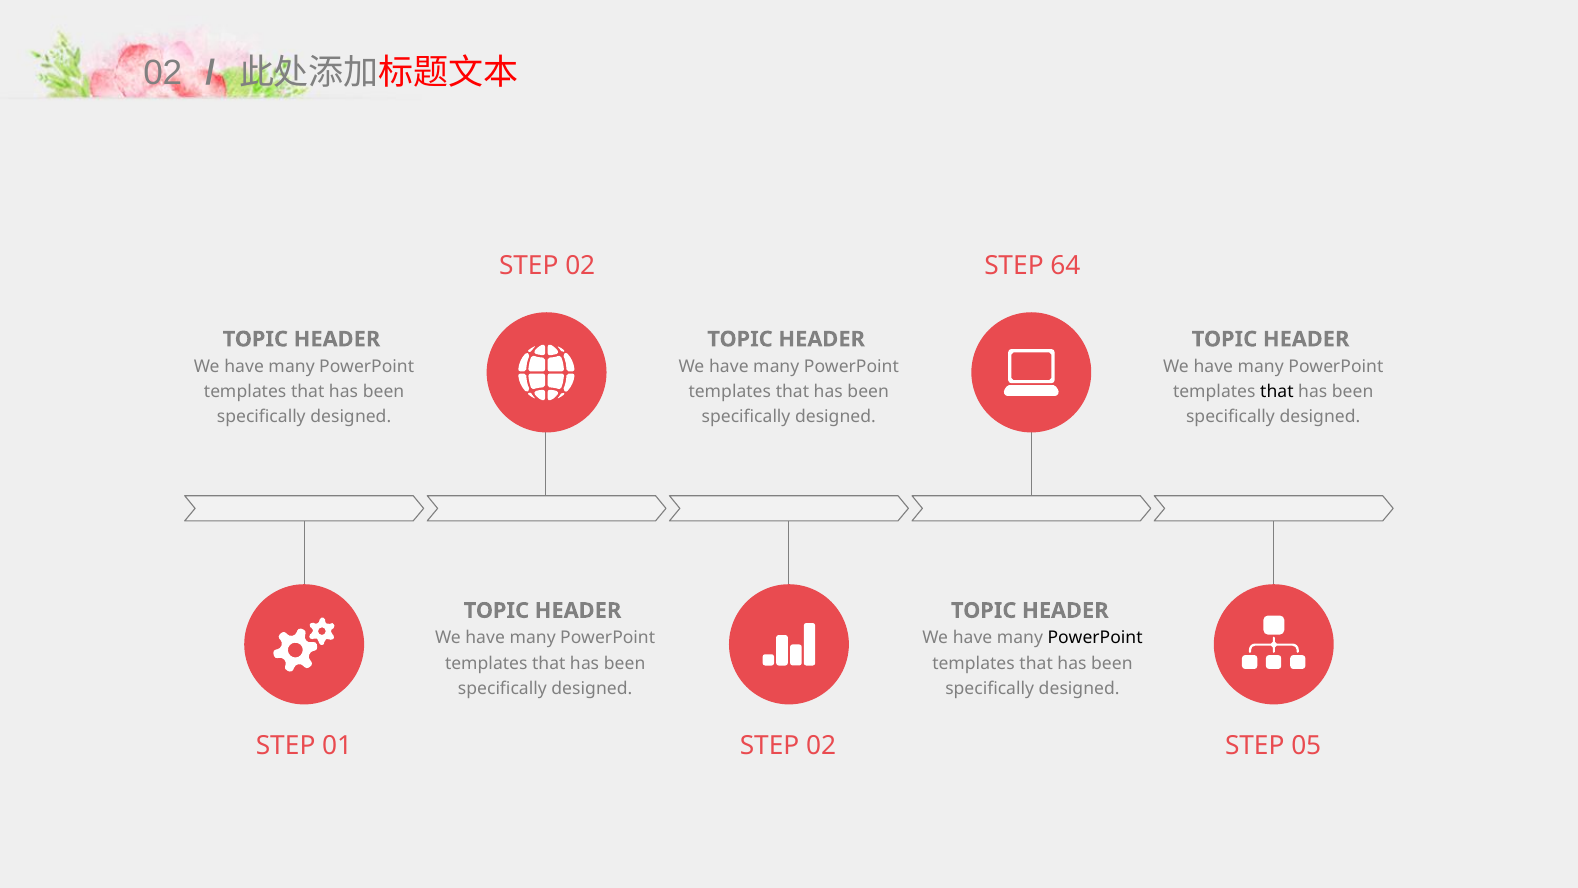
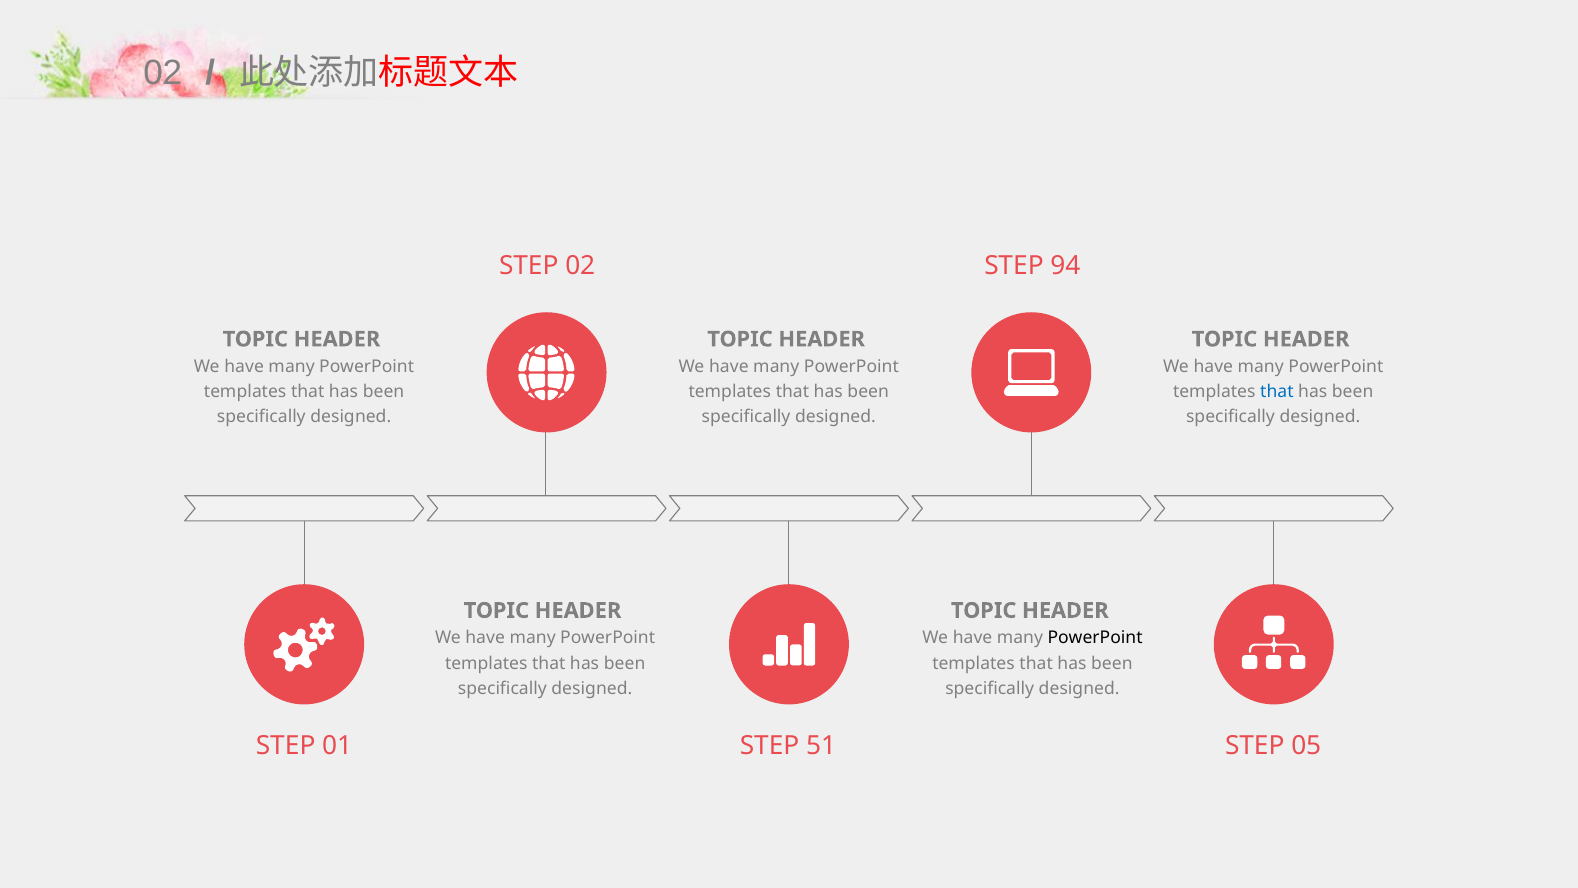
64: 64 -> 94
that at (1277, 392) colour: black -> blue
01 STEP 02: 02 -> 51
